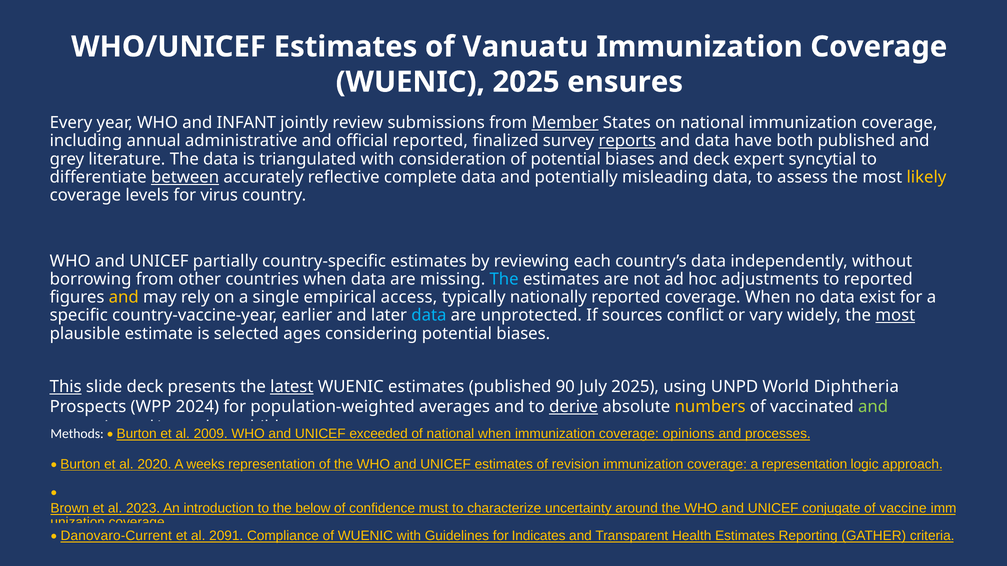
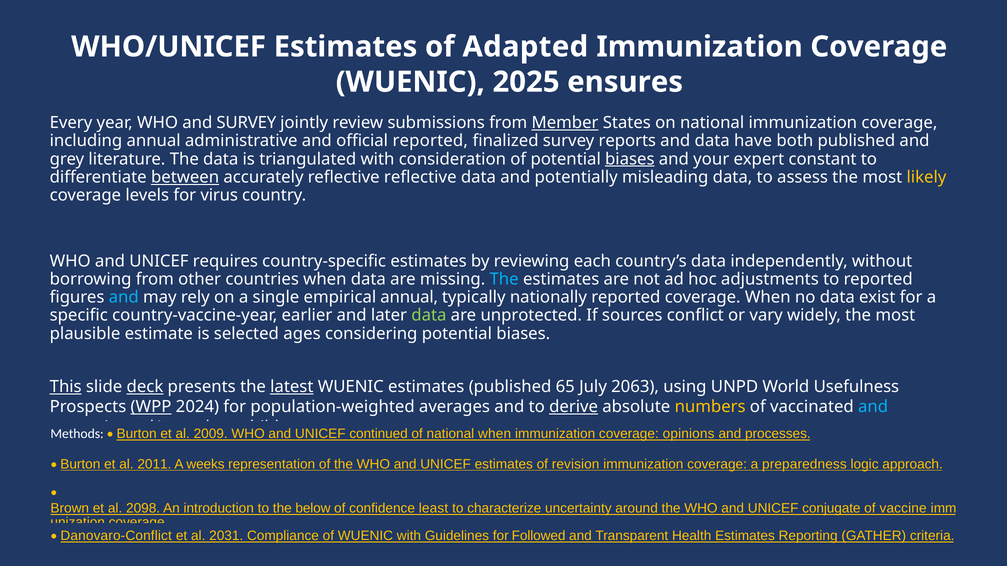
Vanuatu: Vanuatu -> Adapted
and INFANT: INFANT -> SURVEY
reports underline: present -> none
biases at (630, 159) underline: none -> present
and deck: deck -> your
syncytial: syncytial -> constant
reflective complete: complete -> reflective
partially: partially -> requires
and at (124, 298) colour: yellow -> light blue
empirical access: access -> annual
data at (429, 316) colour: light blue -> light green
most at (895, 316) underline: present -> none
deck at (145, 387) underline: none -> present
90: 90 -> 65
July 2025: 2025 -> 2063
Diphtheria: Diphtheria -> Usefulness
WPP underline: none -> present
and at (873, 407) colour: light green -> light blue
exceeded: exceeded -> continued
2020: 2020 -> 2011
a representation: representation -> preparedness
2023: 2023 -> 2098
must: must -> least
Danovaro-Current: Danovaro-Current -> Danovaro-Conflict
2091: 2091 -> 2031
Indicates: Indicates -> Followed
